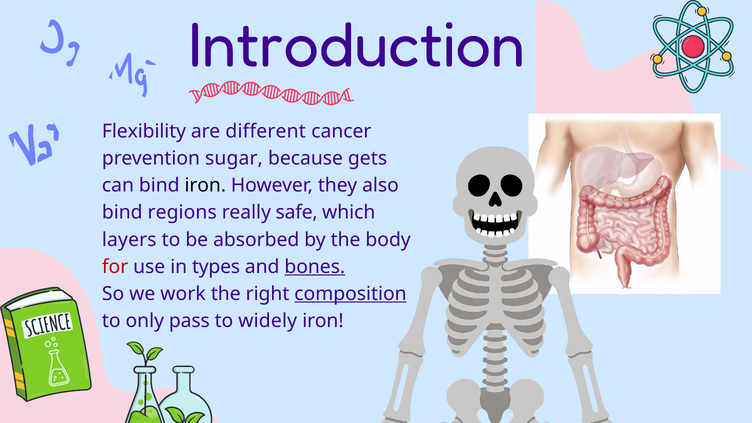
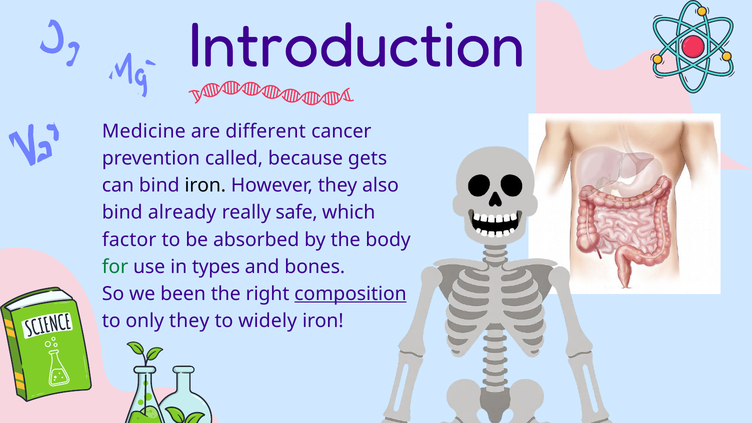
Flexibility: Flexibility -> Medicine
sugar: sugar -> called
regions: regions -> already
layers: layers -> factor
for colour: red -> green
bones underline: present -> none
work: work -> been
only pass: pass -> they
